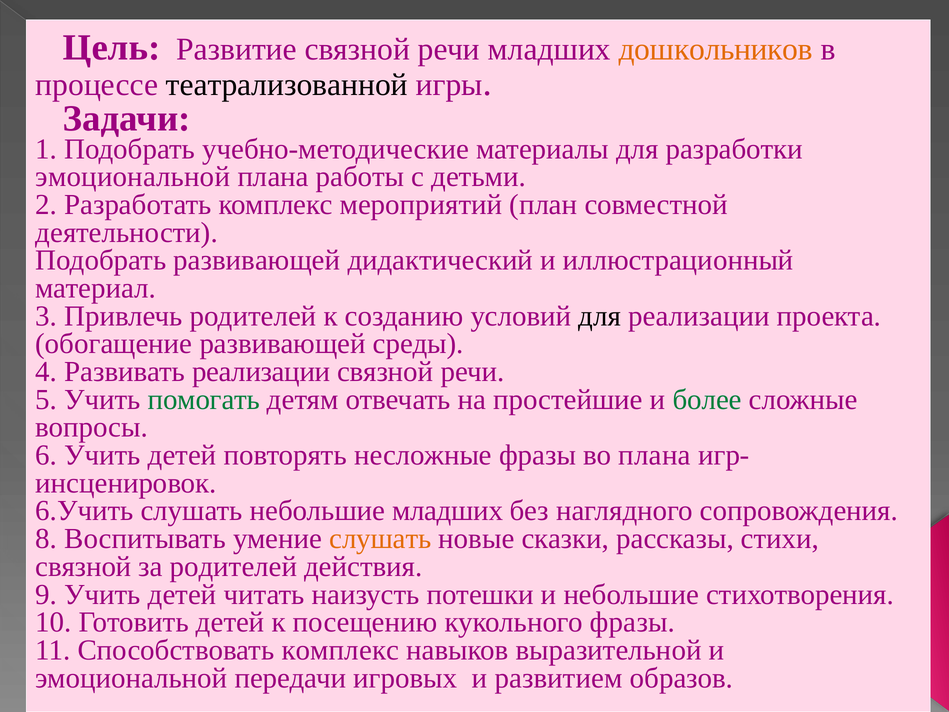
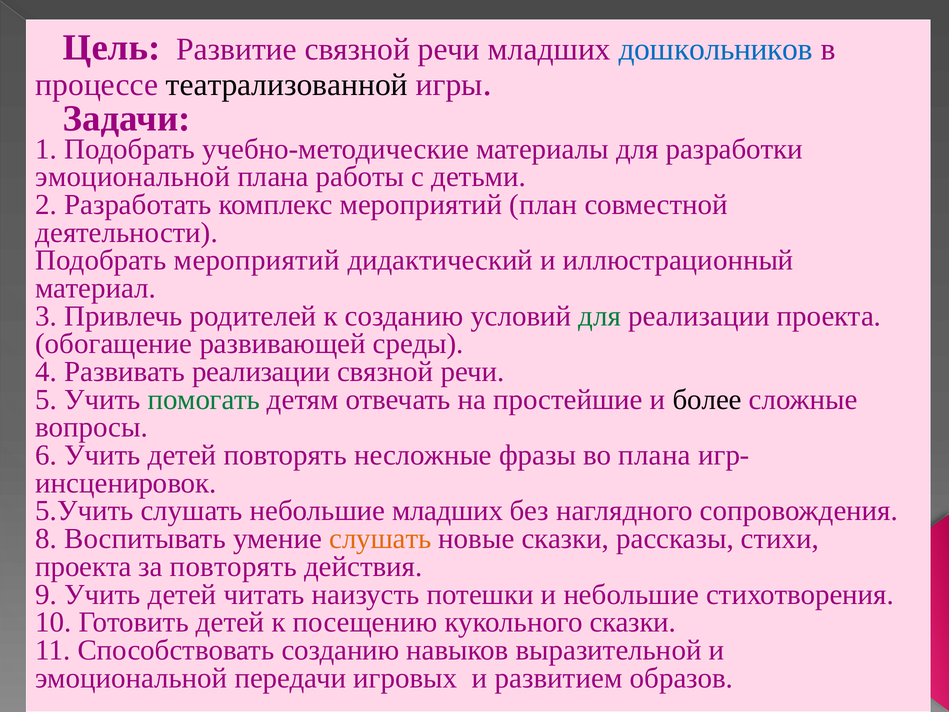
дошкольников colour: orange -> blue
Подобрать развивающей: развивающей -> мероприятий
для at (600, 316) colour: black -> green
более colour: green -> black
6.Учить: 6.Учить -> 5.Учить
связной at (83, 566): связной -> проекта
за родителей: родителей -> повторять
кукольного фразы: фразы -> сказки
Способствовать комплекс: комплекс -> созданию
